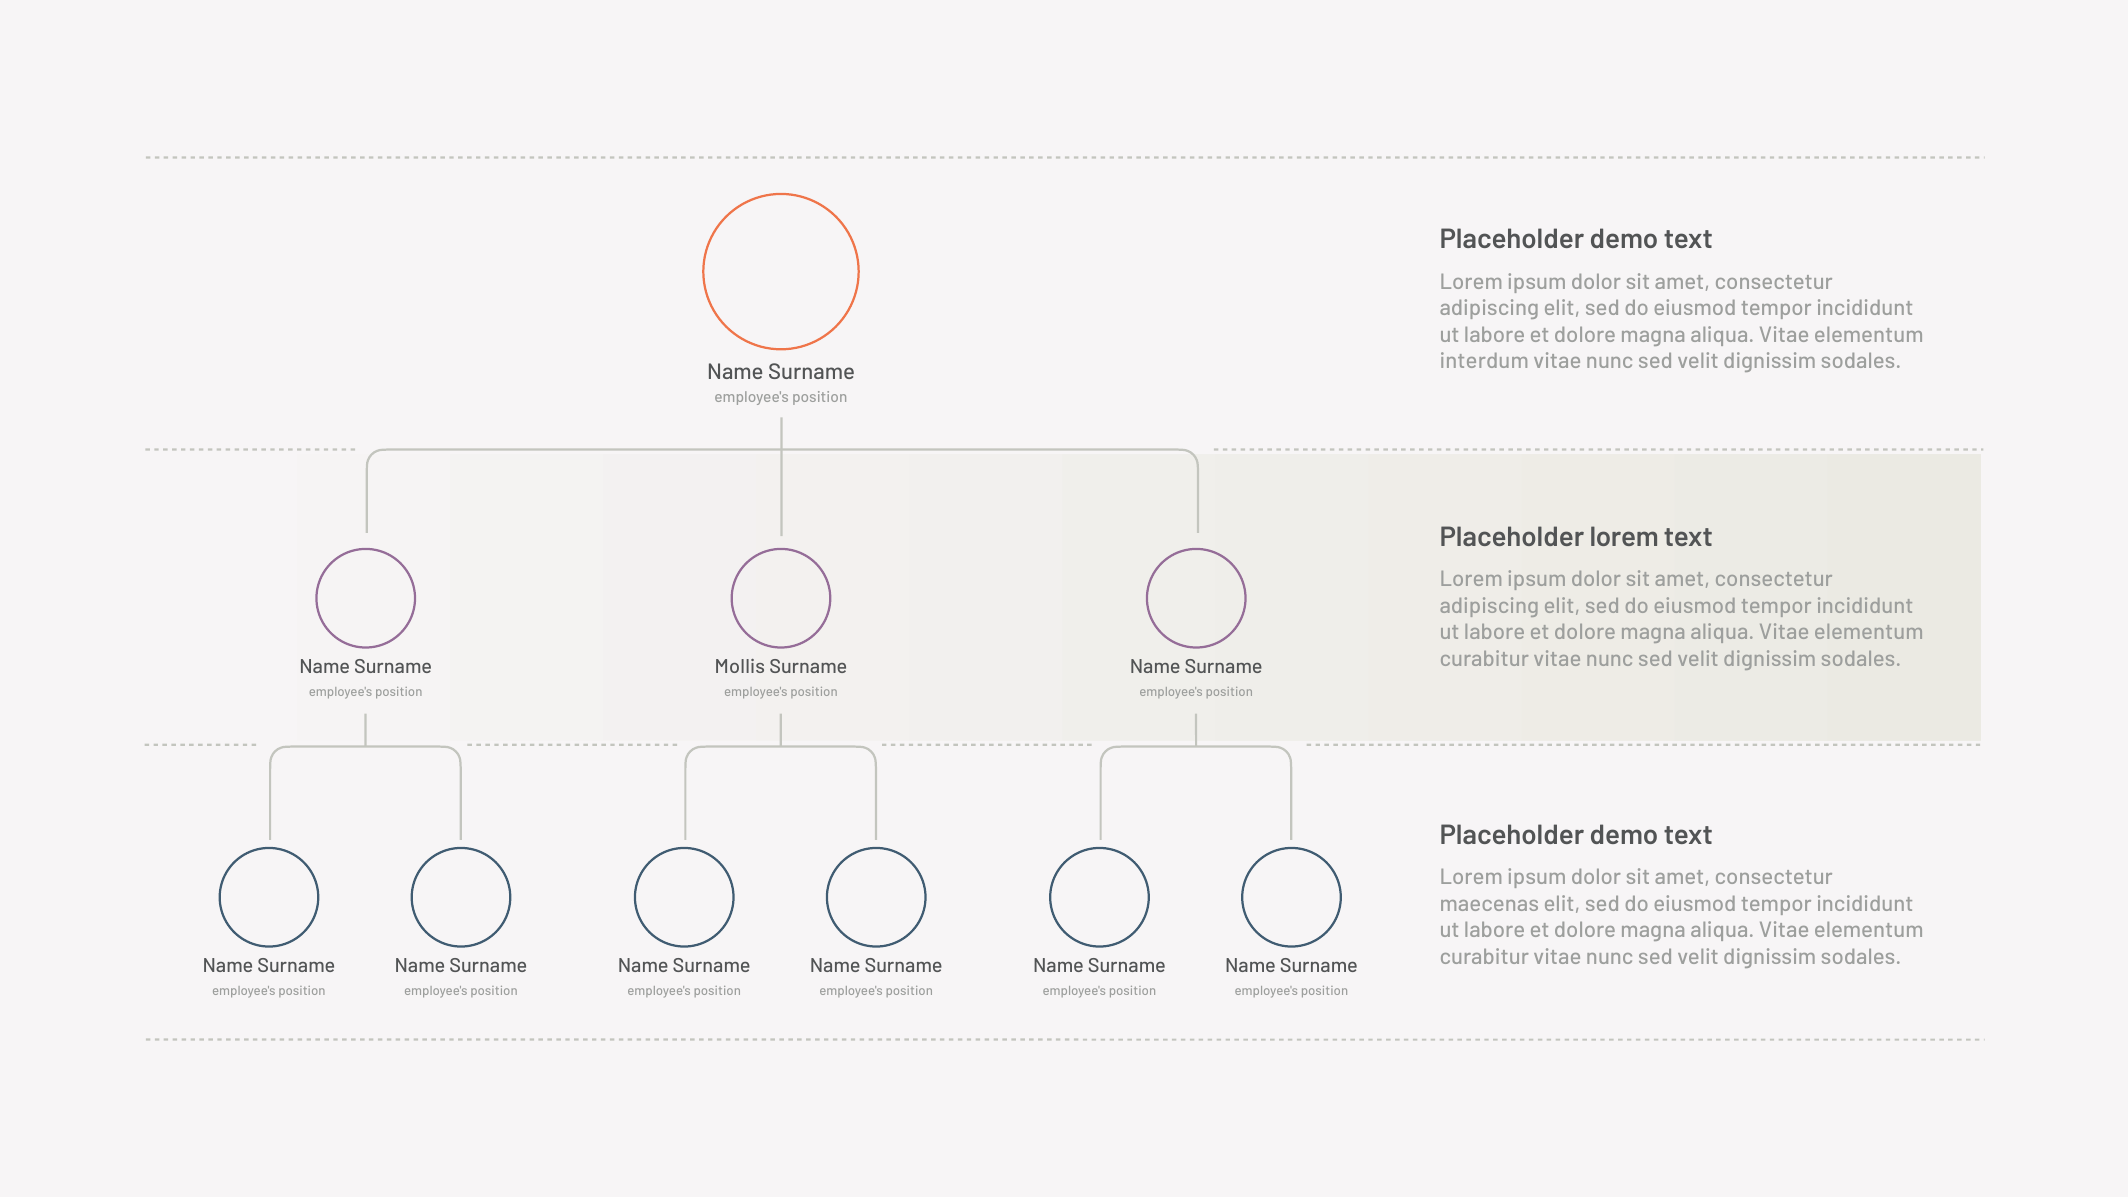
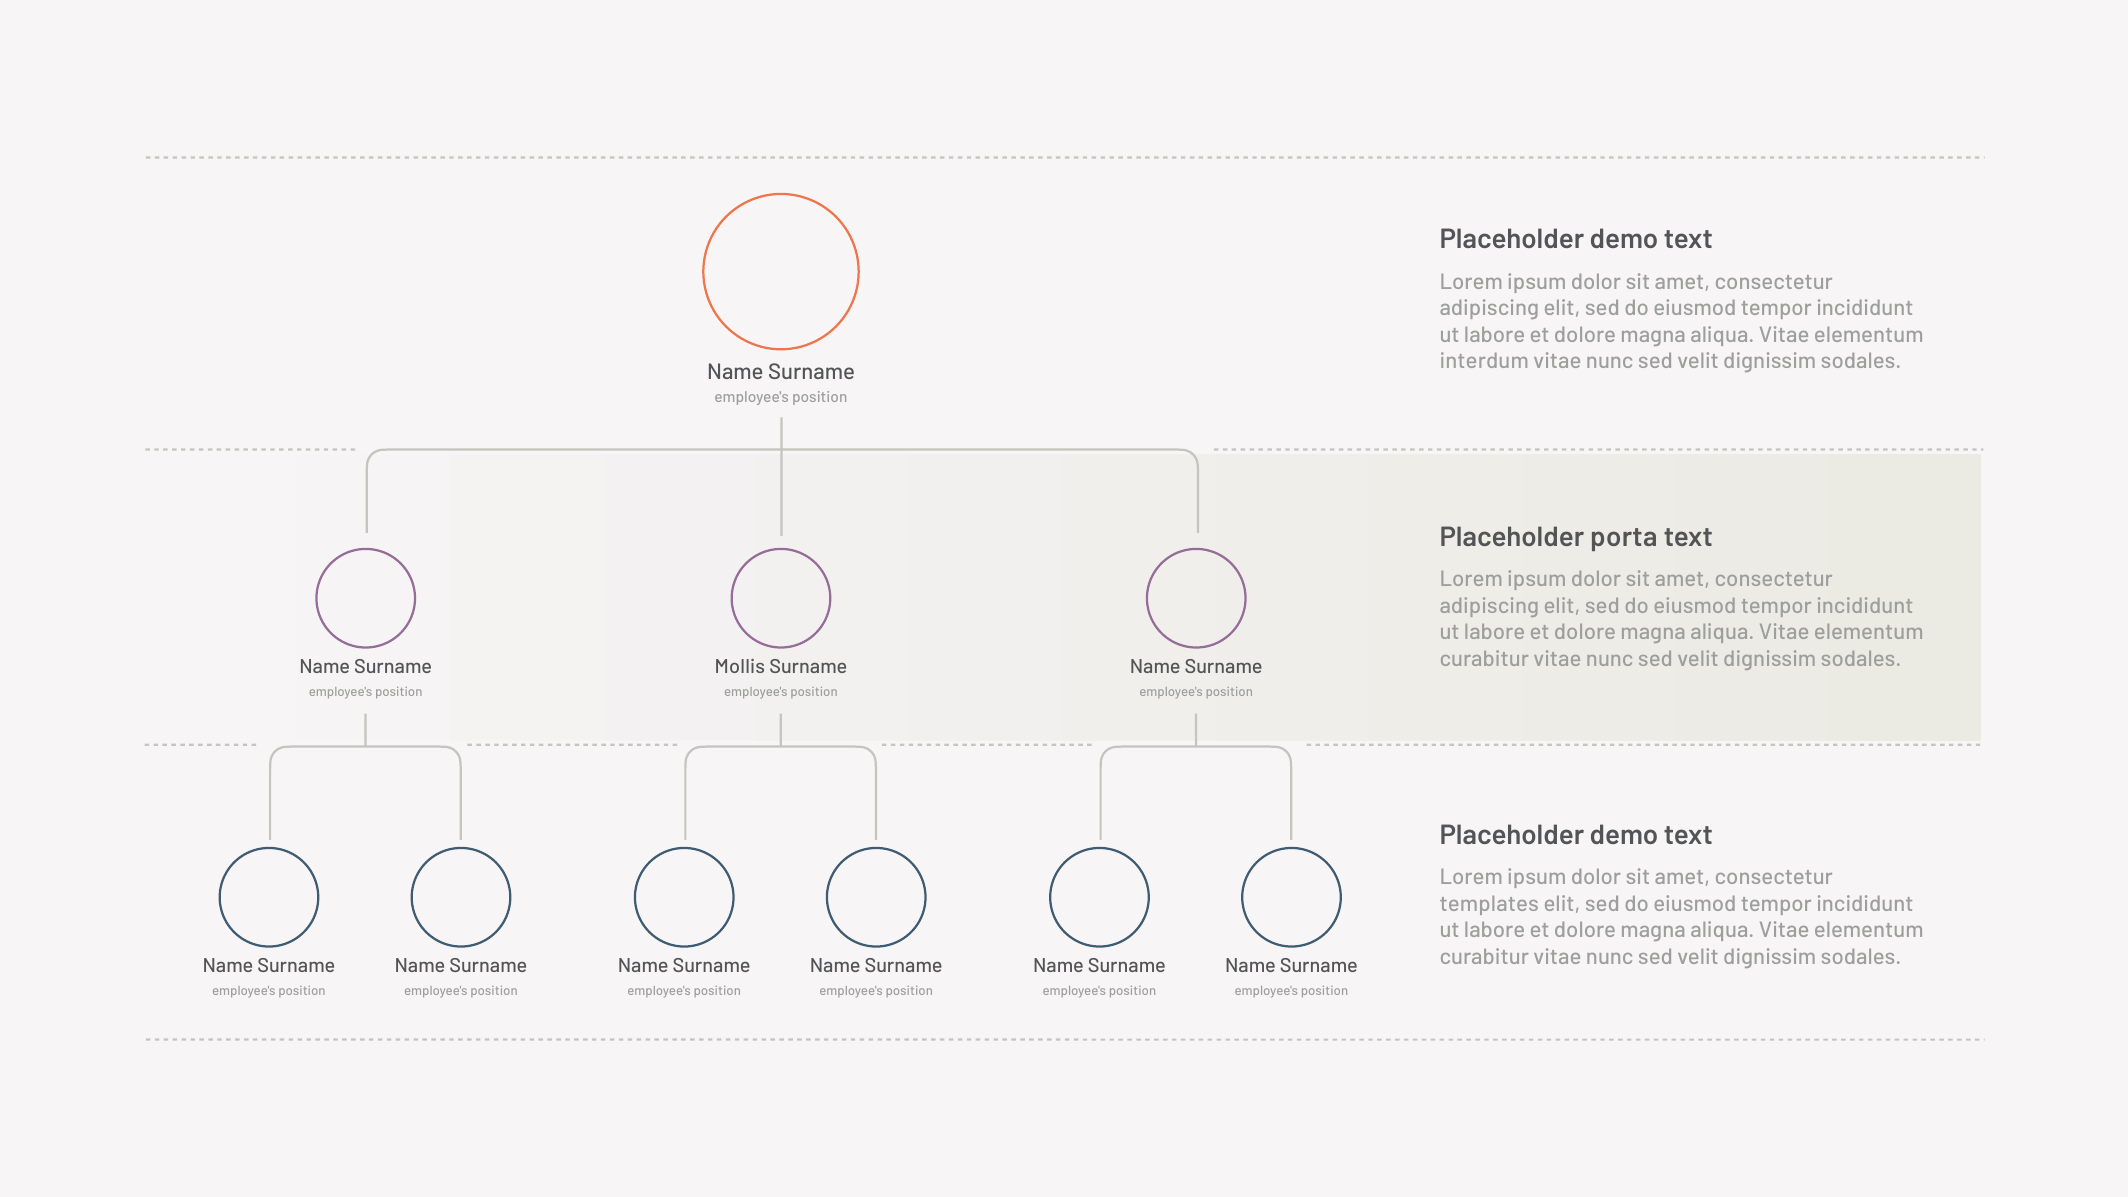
Placeholder lorem: lorem -> porta
maecenas: maecenas -> templates
